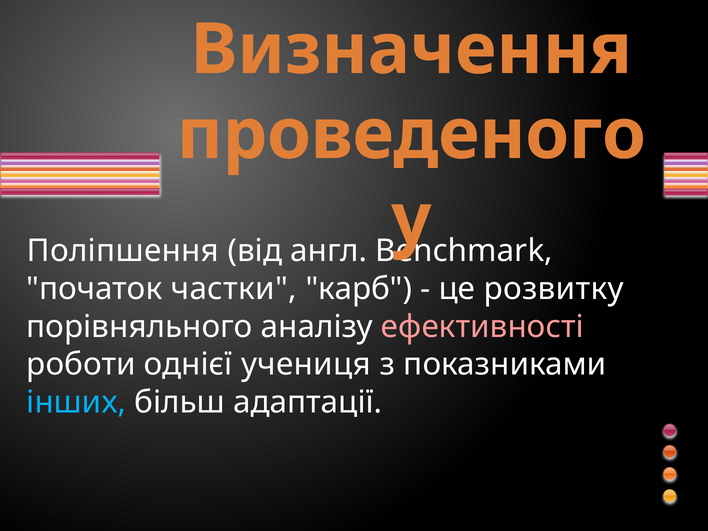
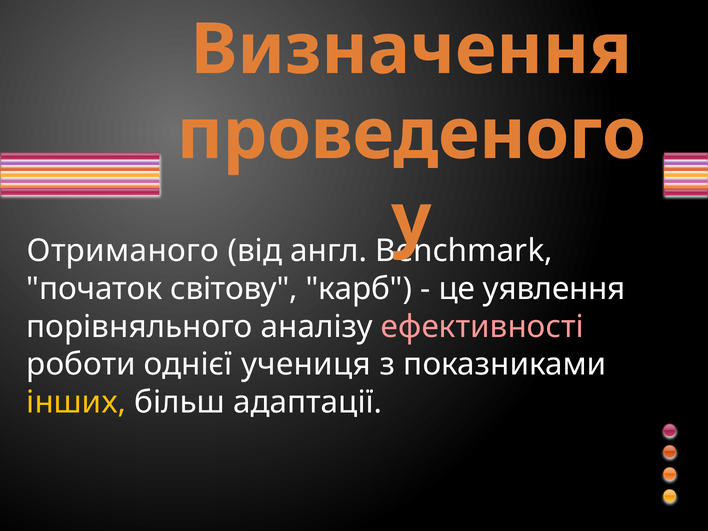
Поліпшення: Поліпшення -> Отриманого
частки: частки -> світову
розвитку: розвитку -> уявлення
інших colour: light blue -> yellow
